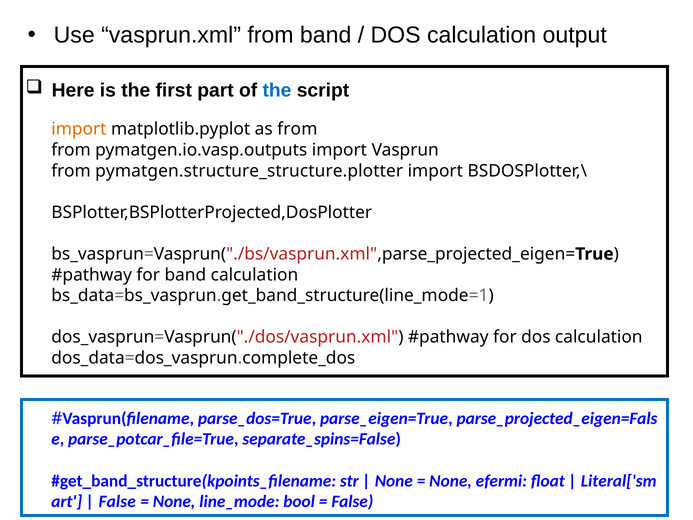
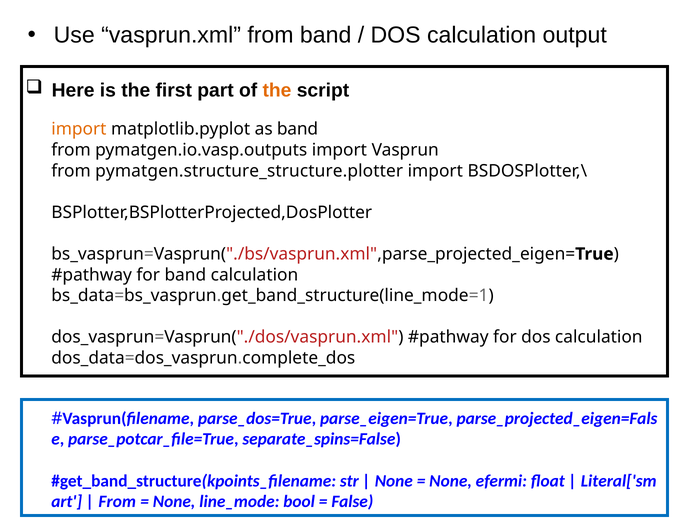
the at (277, 90) colour: blue -> orange
as from: from -> band
False at (117, 501): False -> From
